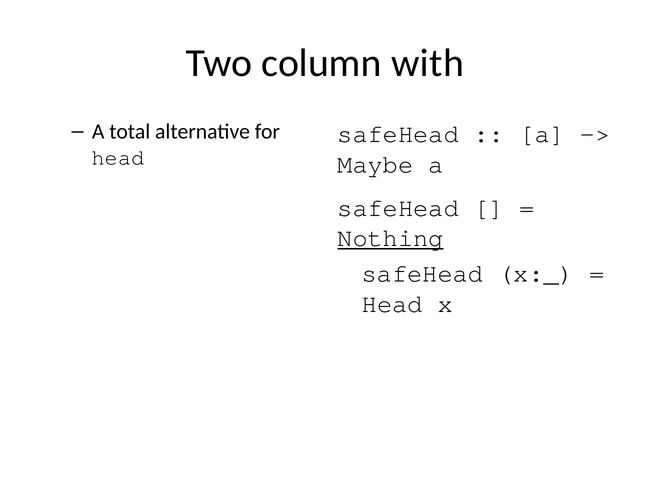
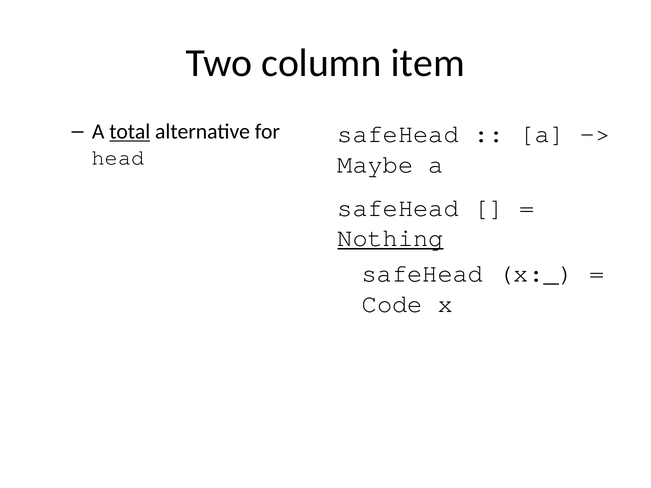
with: with -> item
total underline: none -> present
Head at (392, 304): Head -> Code
